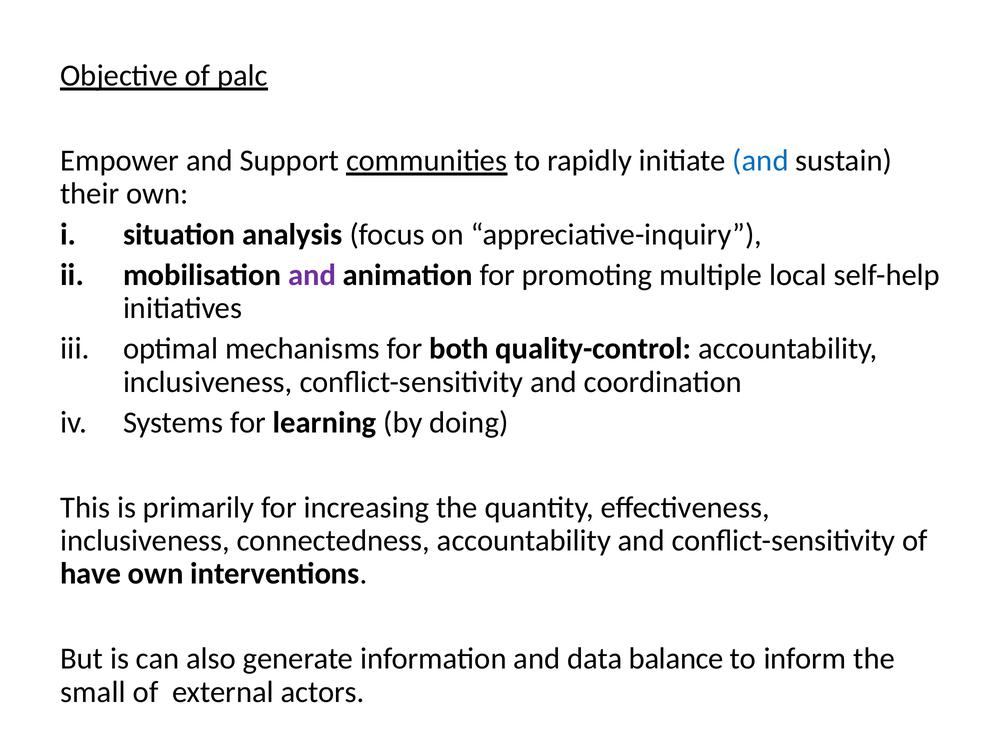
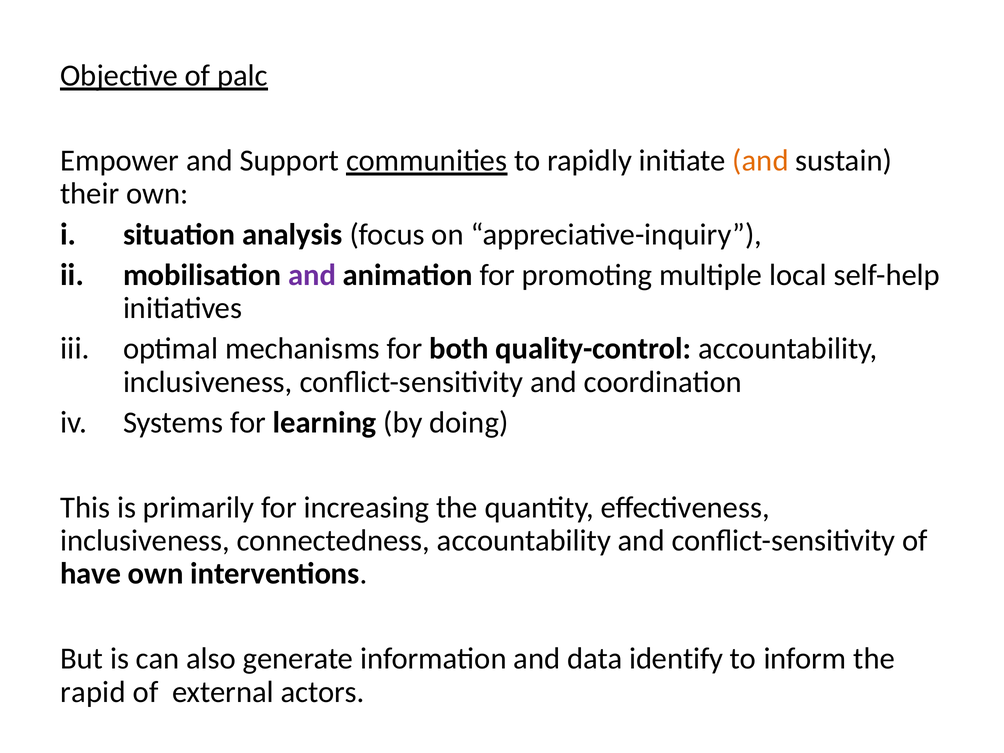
and at (761, 161) colour: blue -> orange
balance: balance -> identify
small: small -> rapid
